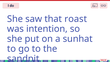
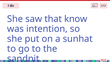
roast: roast -> know
